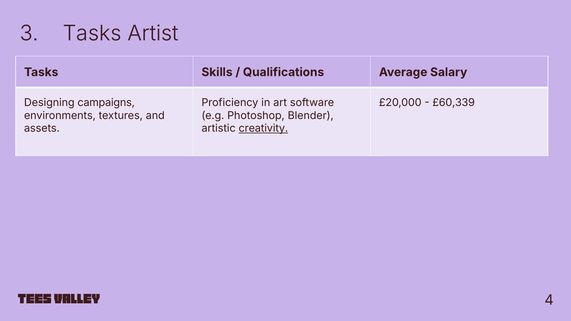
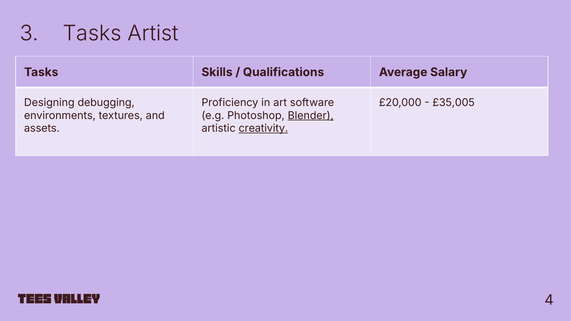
campaigns: campaigns -> debugging
£60,339: £60,339 -> £35,005
Blender underline: none -> present
